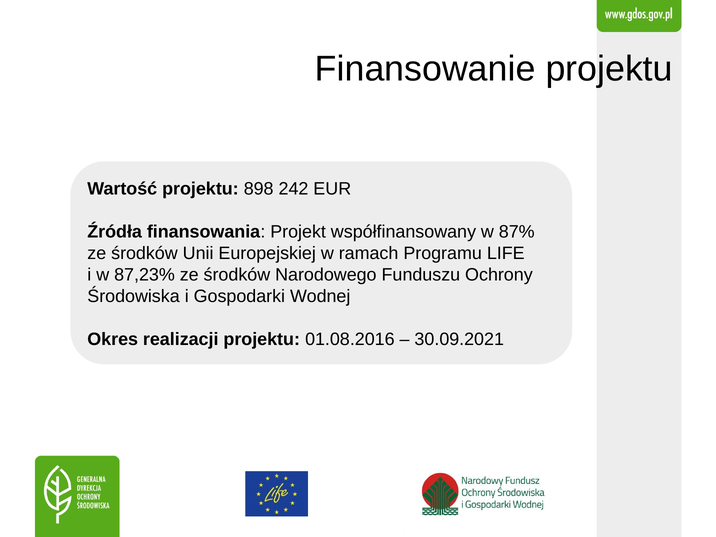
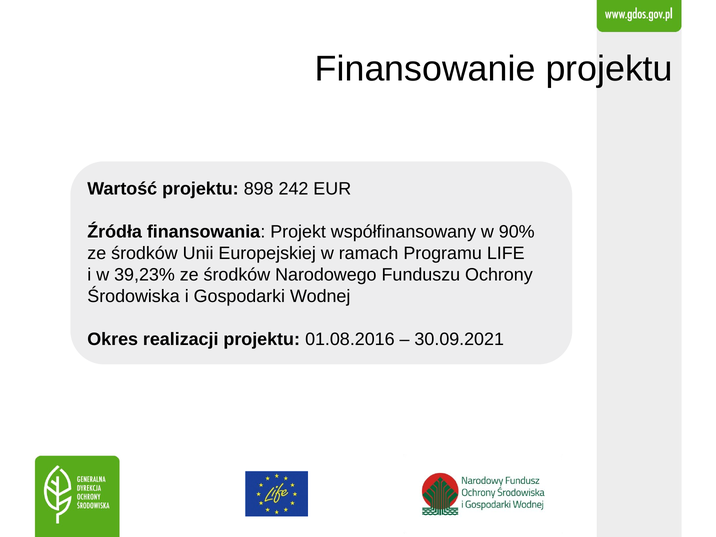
87%: 87% -> 90%
87,23%: 87,23% -> 39,23%
